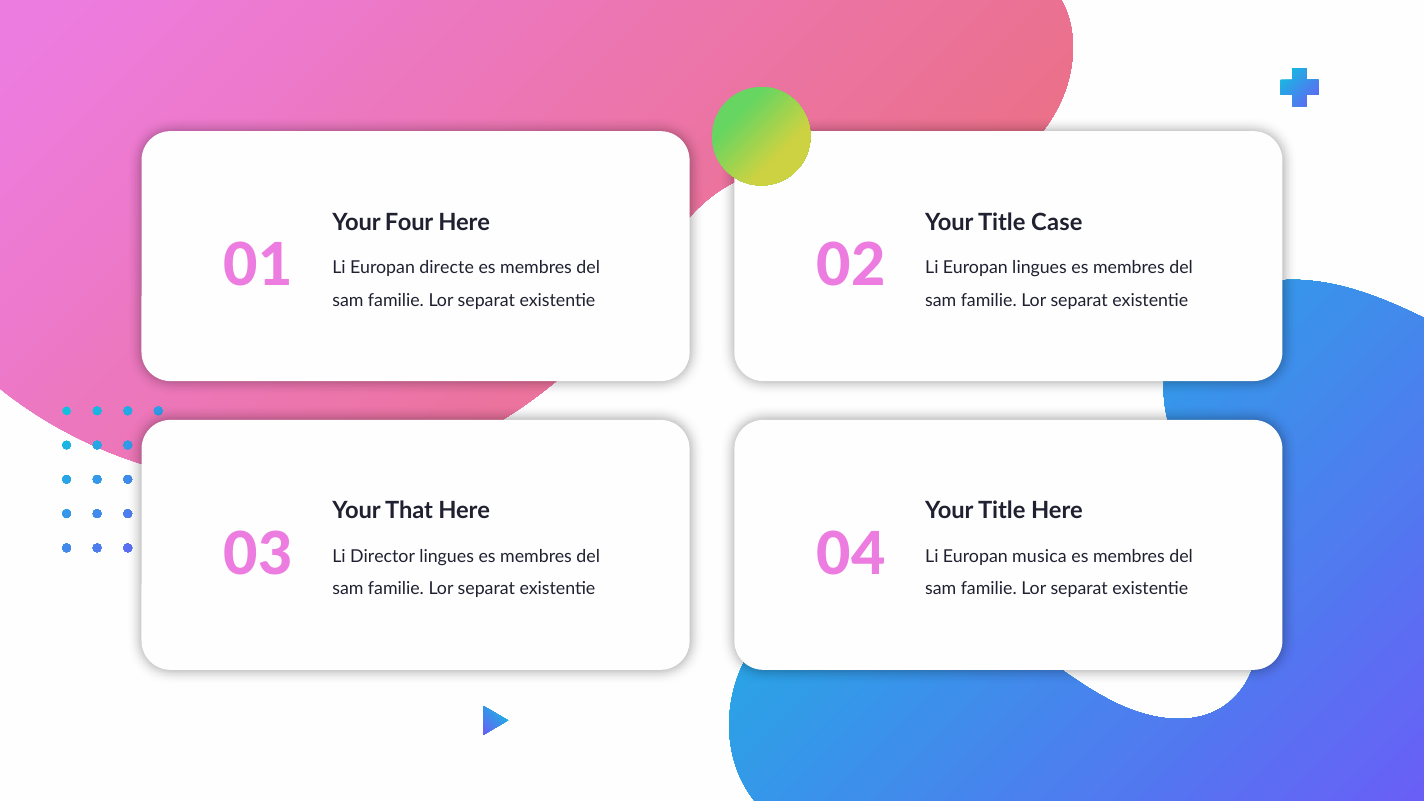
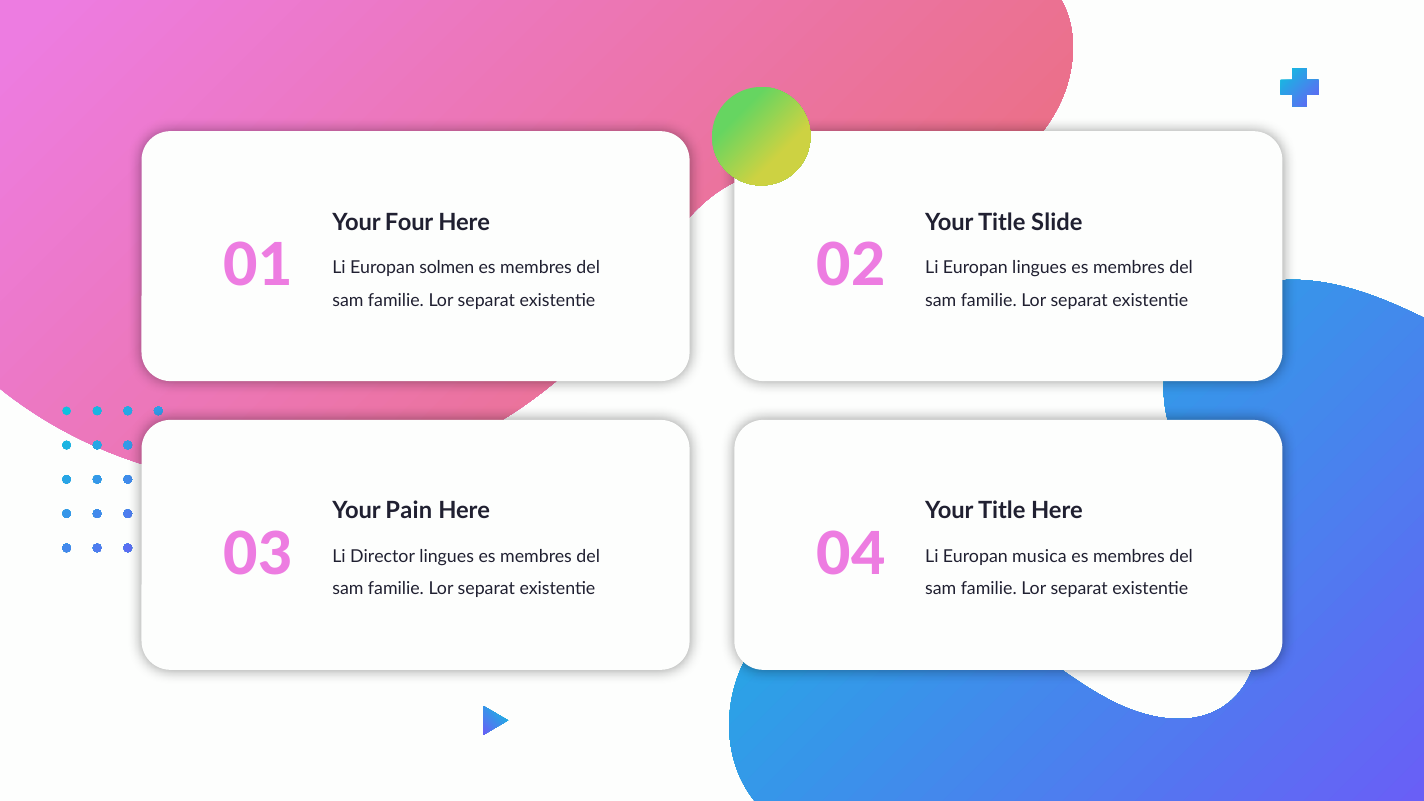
Case: Case -> Slide
directe: directe -> solmen
That: That -> Pain
